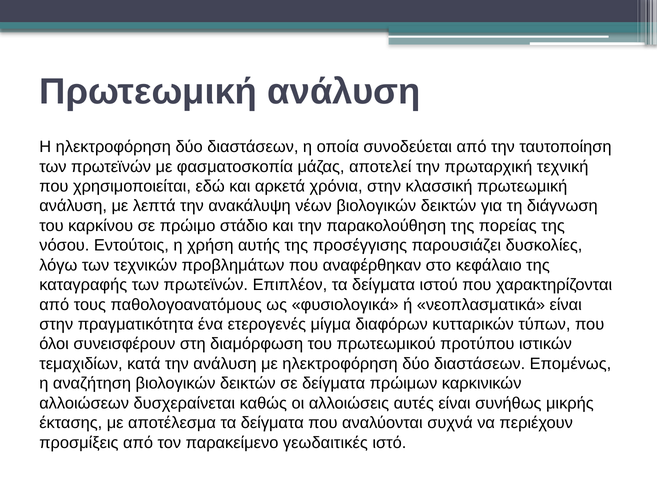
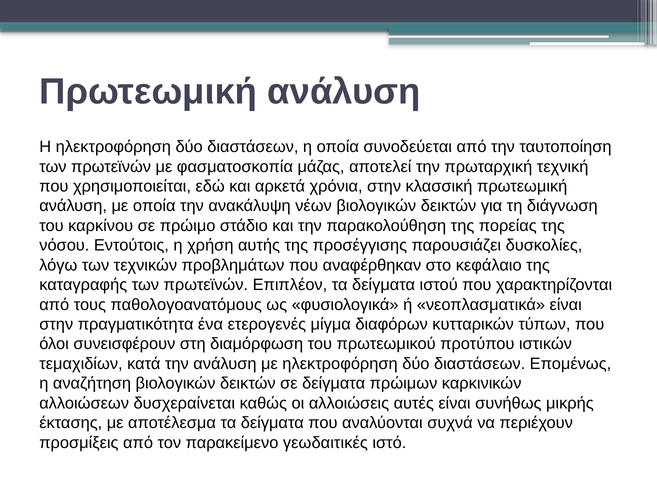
με λεπτά: λεπτά -> οποία
